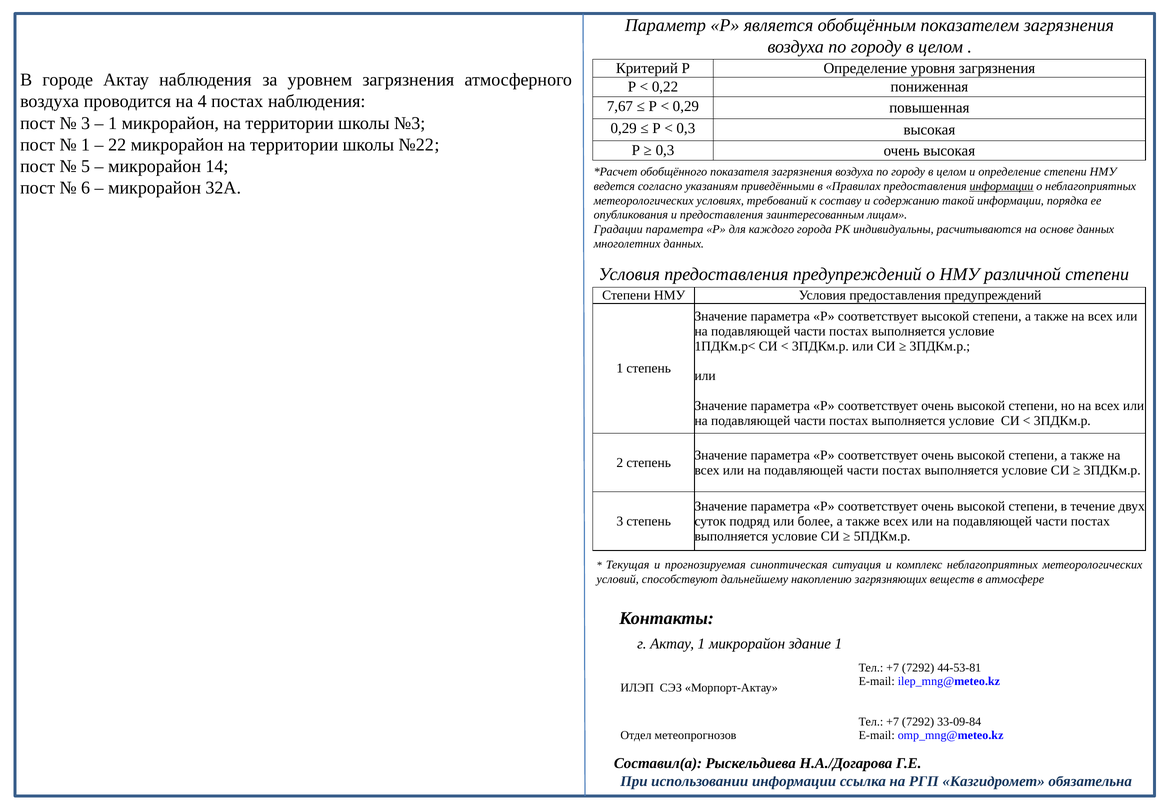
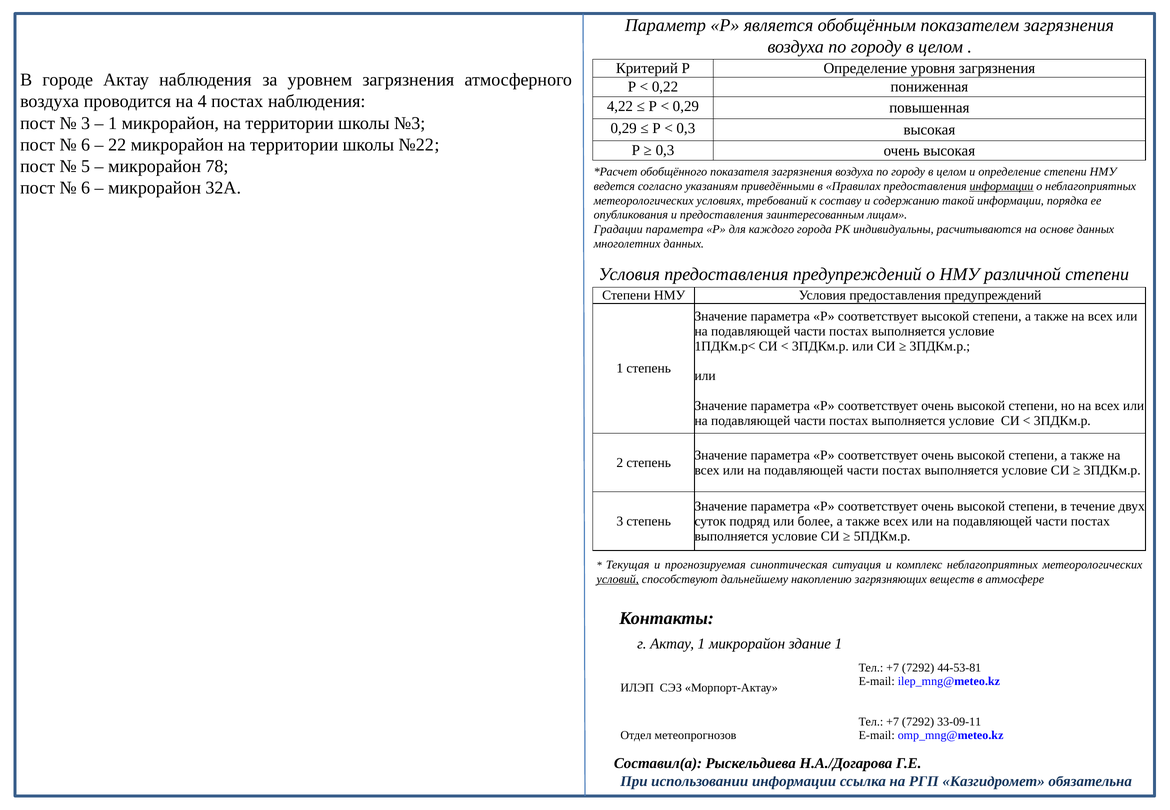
7,67: 7,67 -> 4,22
1 at (86, 145): 1 -> 6
14: 14 -> 78
условий underline: none -> present
33-09-84: 33-09-84 -> 33-09-11
